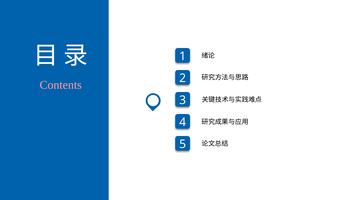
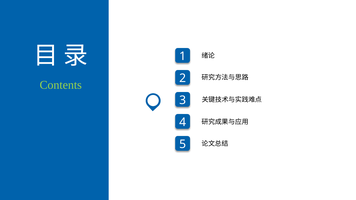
Contents colour: pink -> light green
